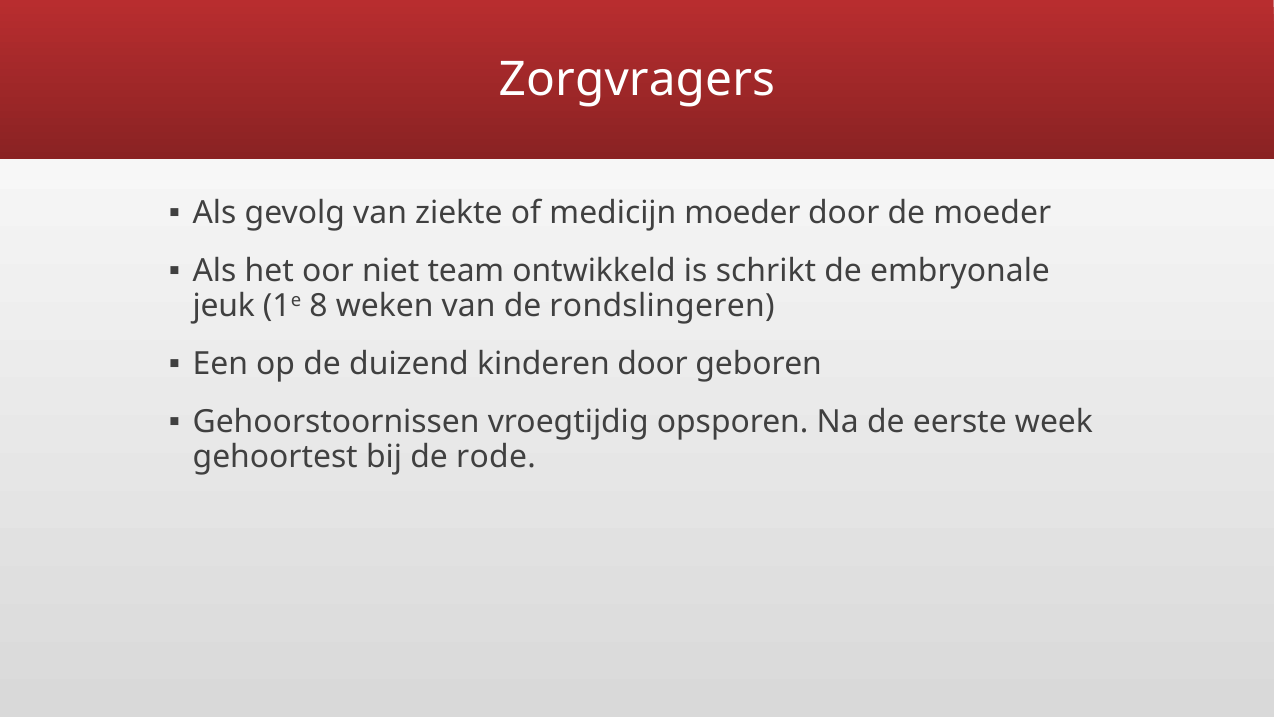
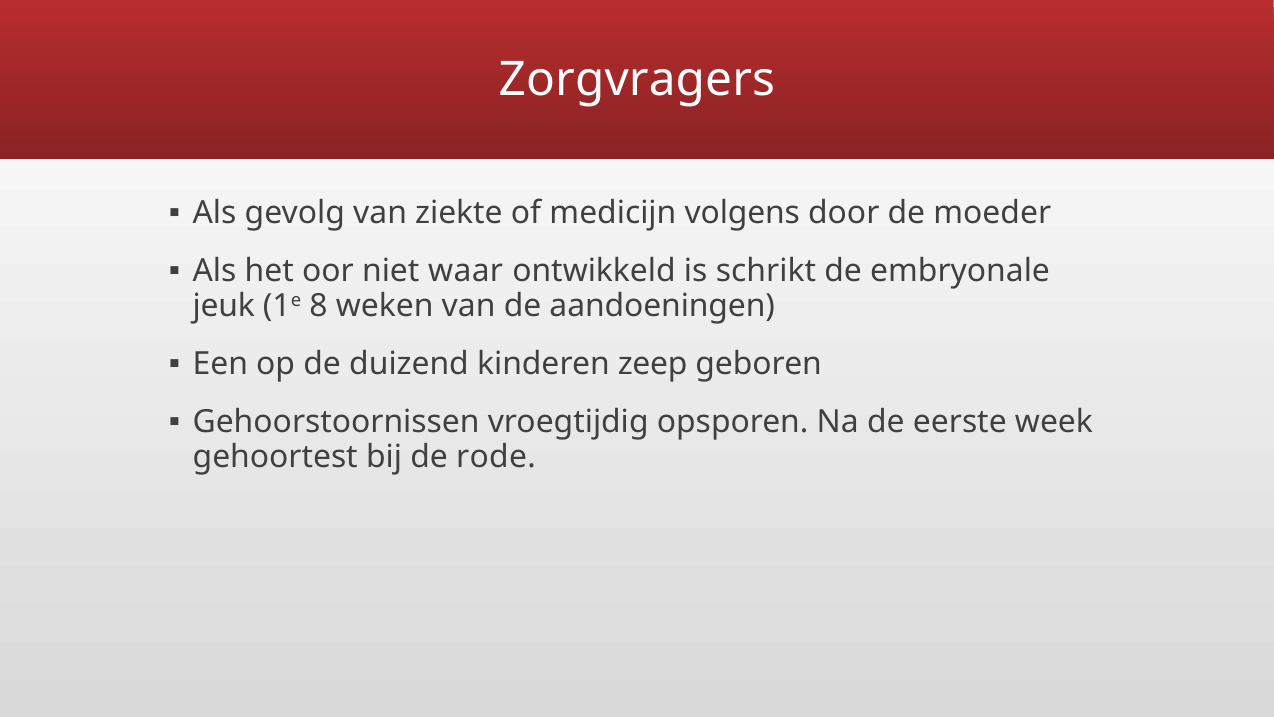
medicijn moeder: moeder -> volgens
team: team -> waar
rondslingeren: rondslingeren -> aandoeningen
kinderen door: door -> zeep
